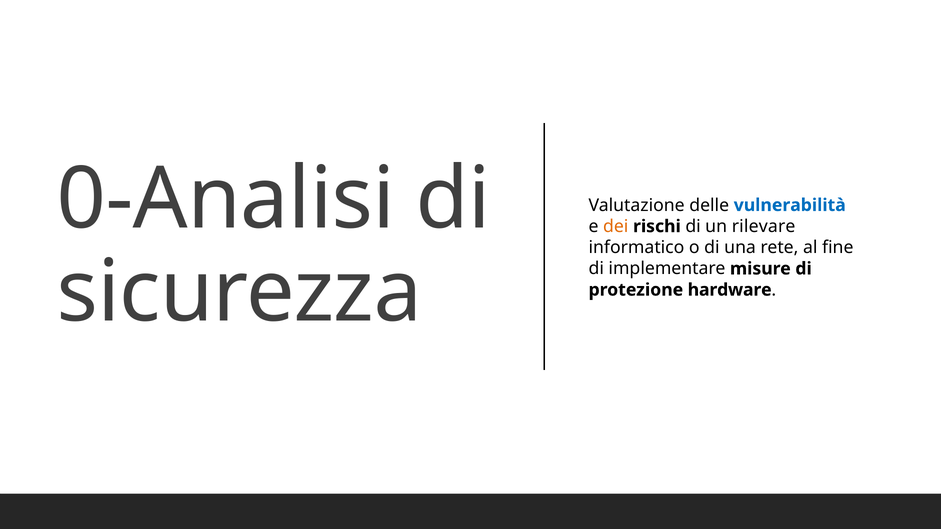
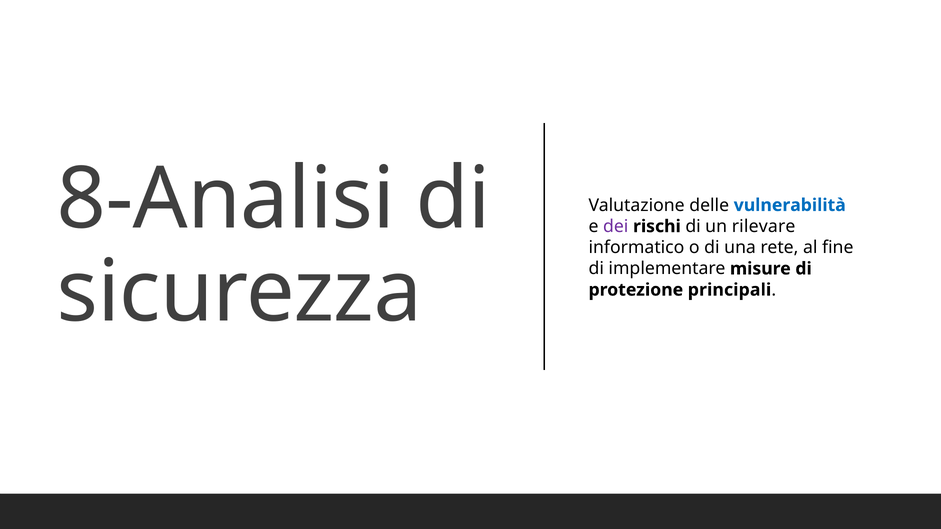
0-Analisi: 0-Analisi -> 8-Analisi
dei colour: orange -> purple
hardware: hardware -> principali
